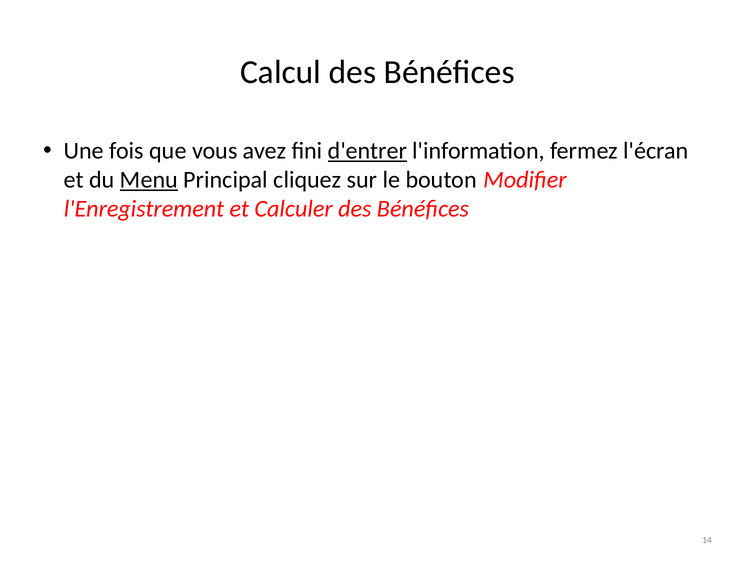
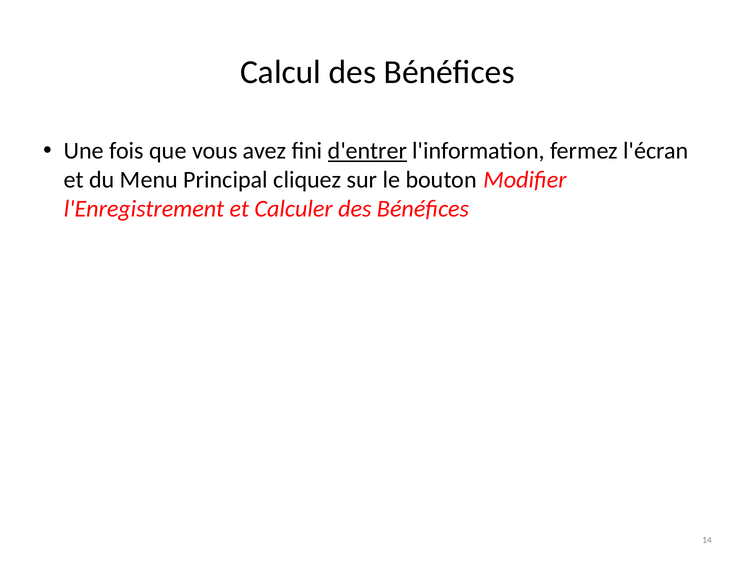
Menu underline: present -> none
